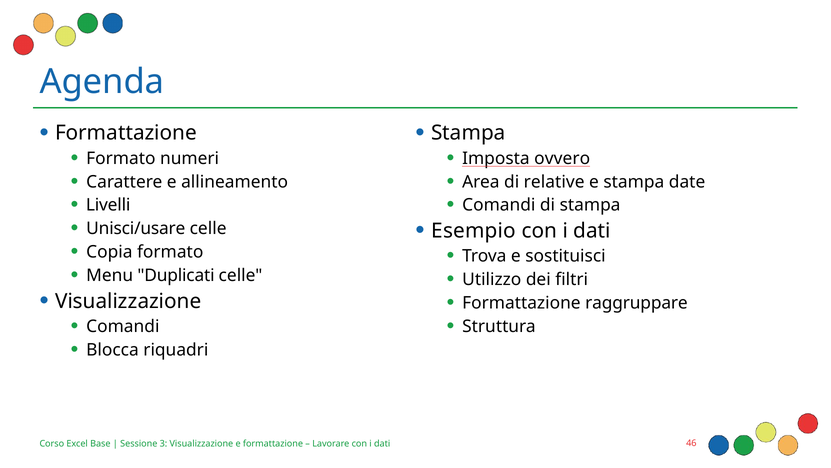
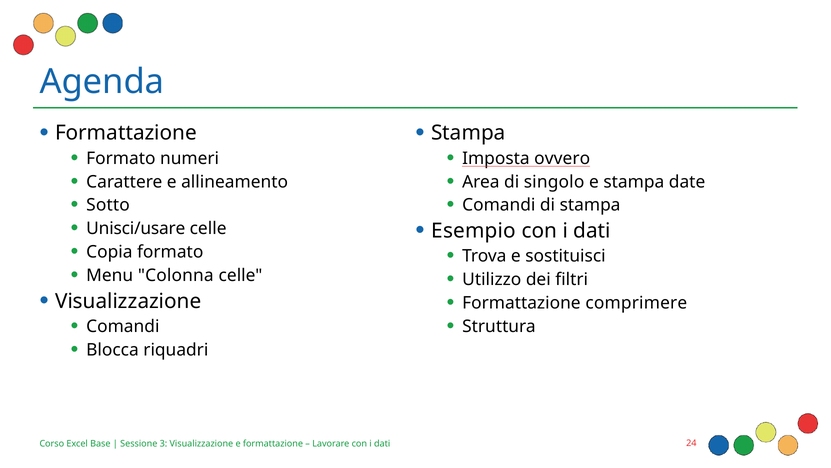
relative: relative -> singolo
Livelli: Livelli -> Sotto
Duplicati: Duplicati -> Colonna
raggruppare: raggruppare -> comprimere
46: 46 -> 24
